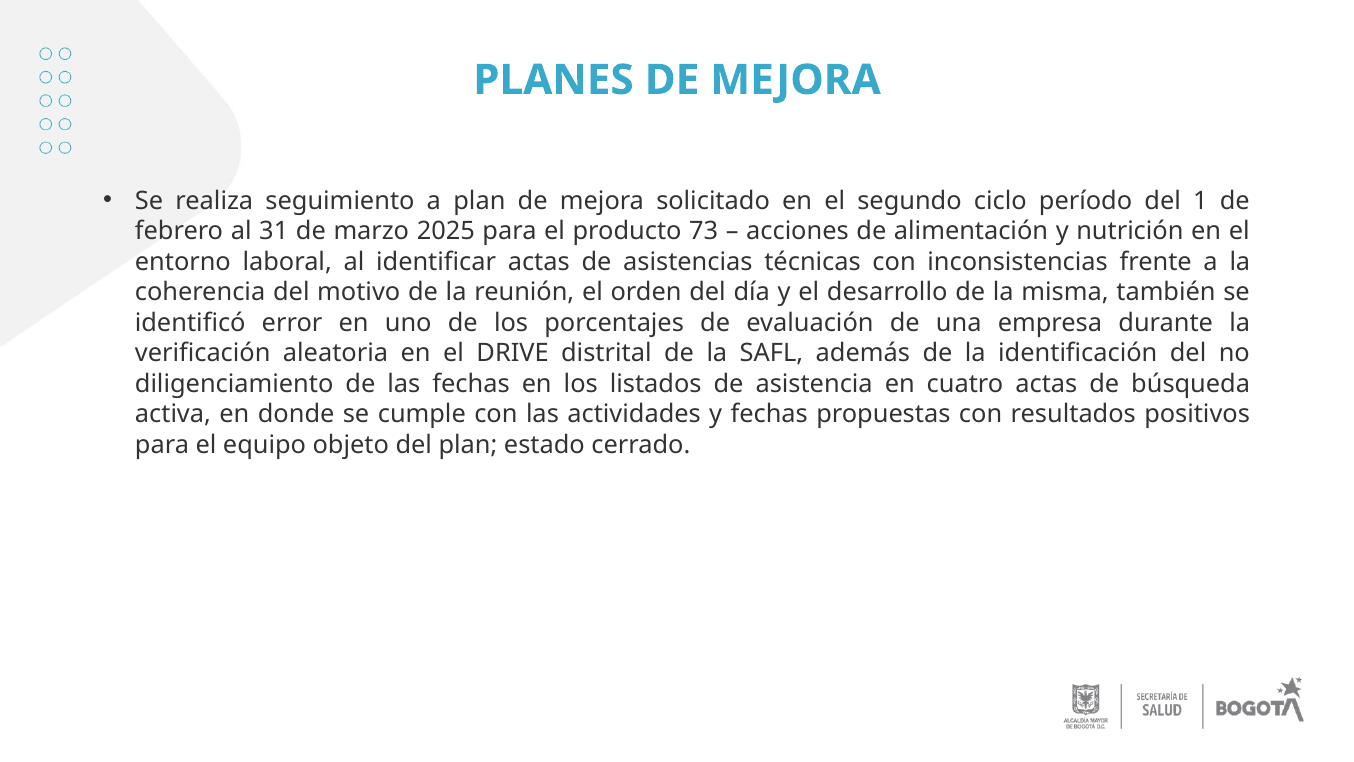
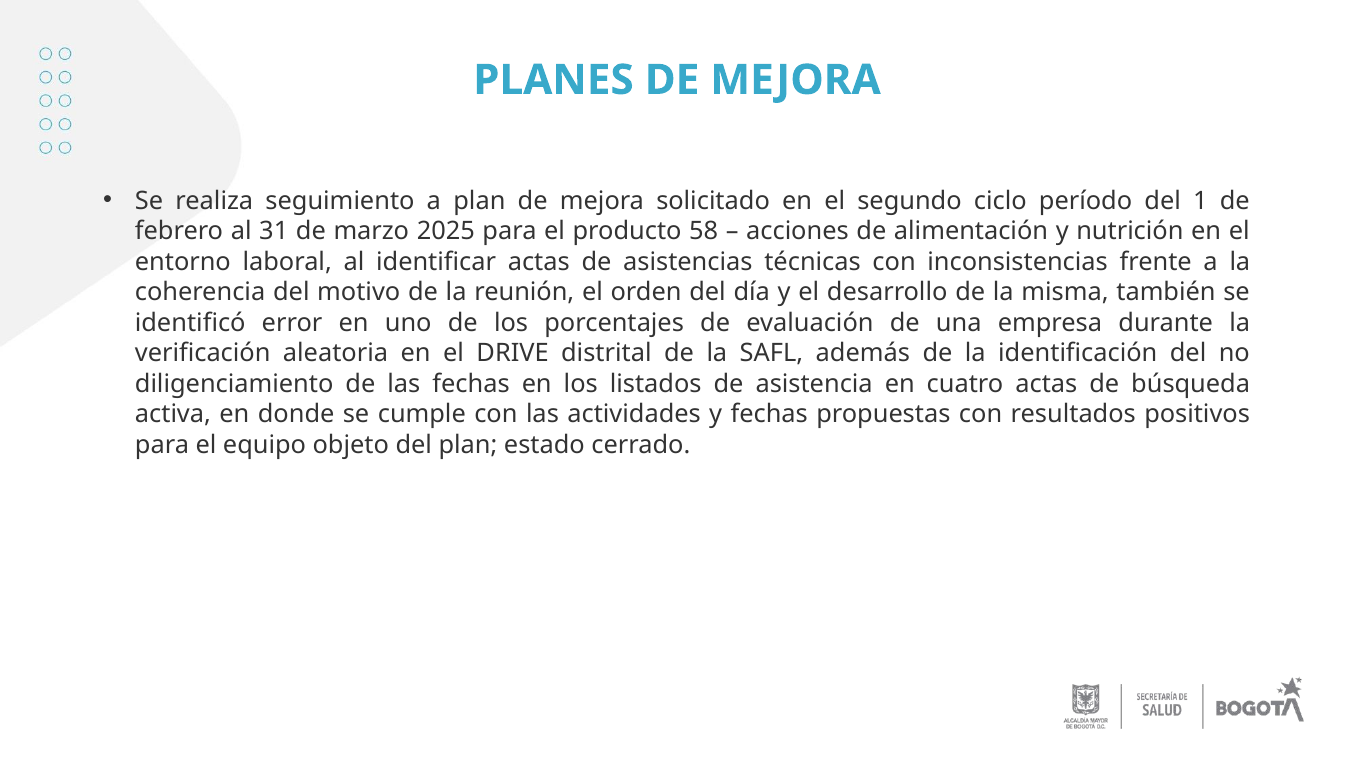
73: 73 -> 58
